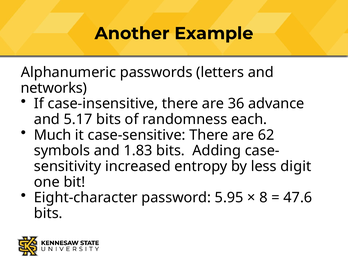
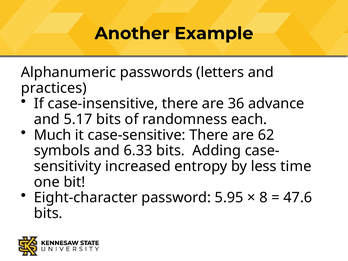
networks: networks -> practices
1.83: 1.83 -> 6.33
digit: digit -> time
